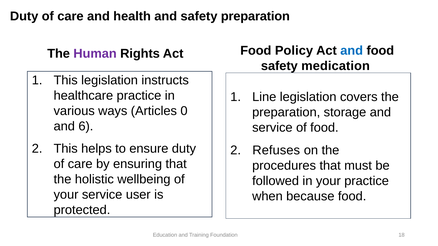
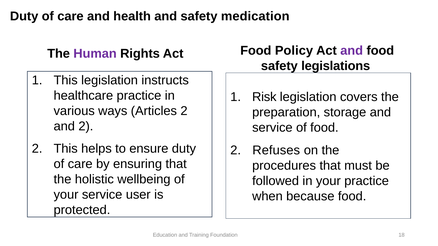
safety preparation: preparation -> medication
and at (352, 51) colour: blue -> purple
medication: medication -> legislations
Line: Line -> Risk
Articles 0: 0 -> 2
and 6: 6 -> 2
